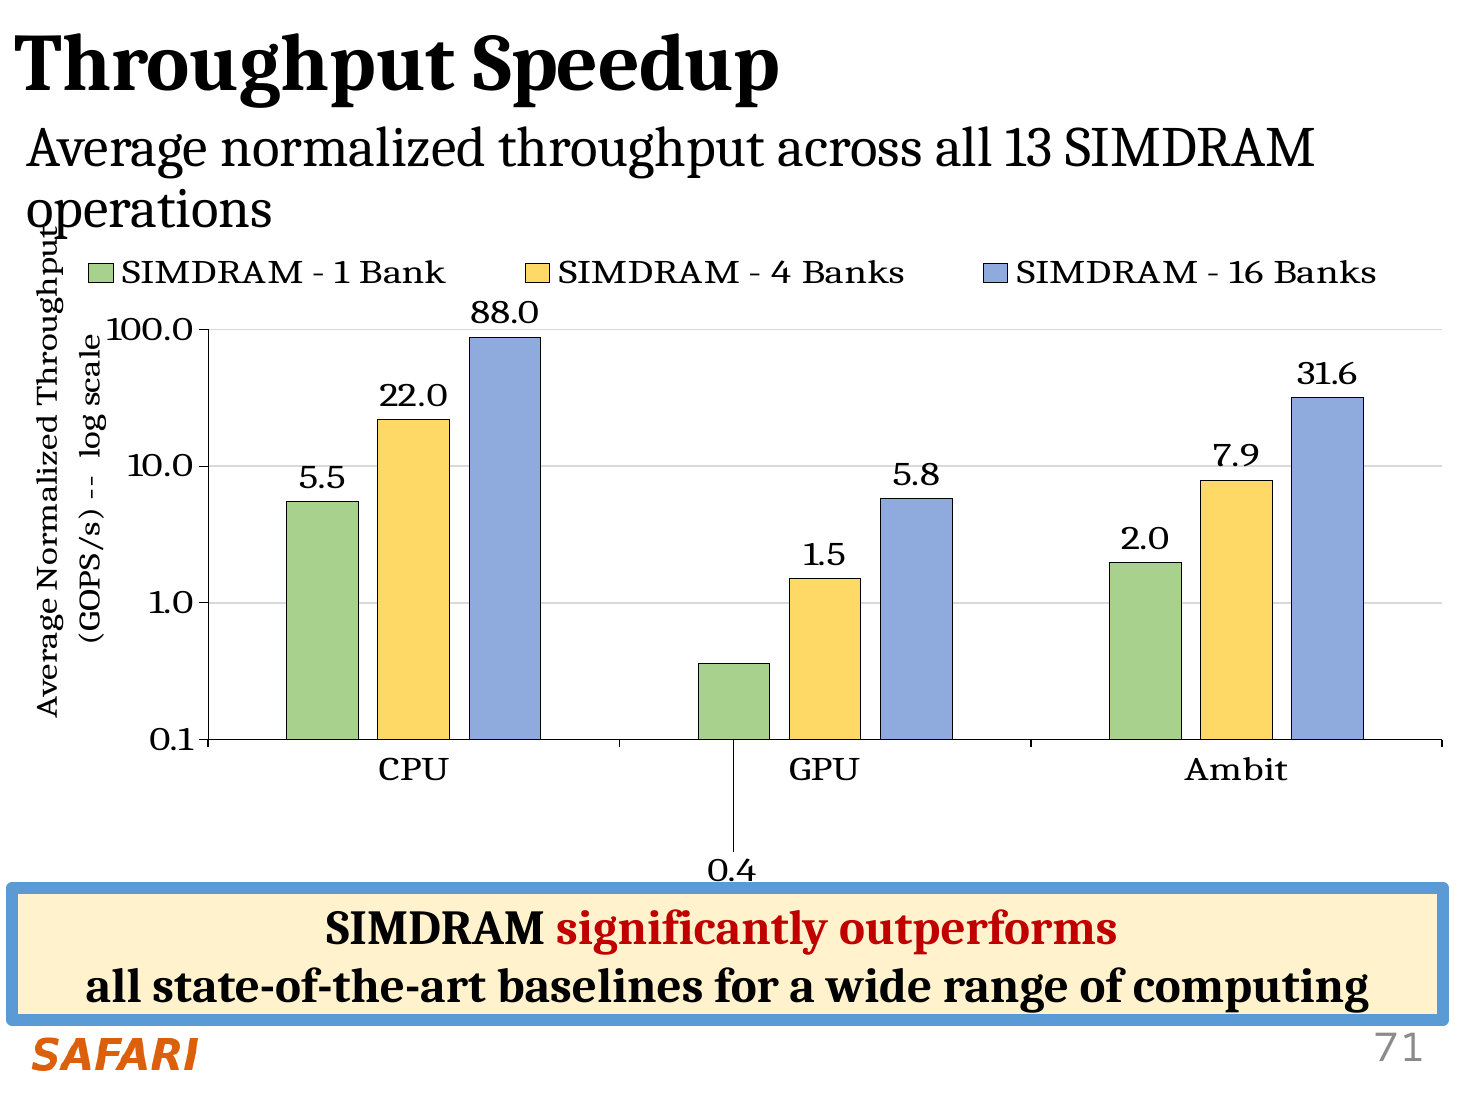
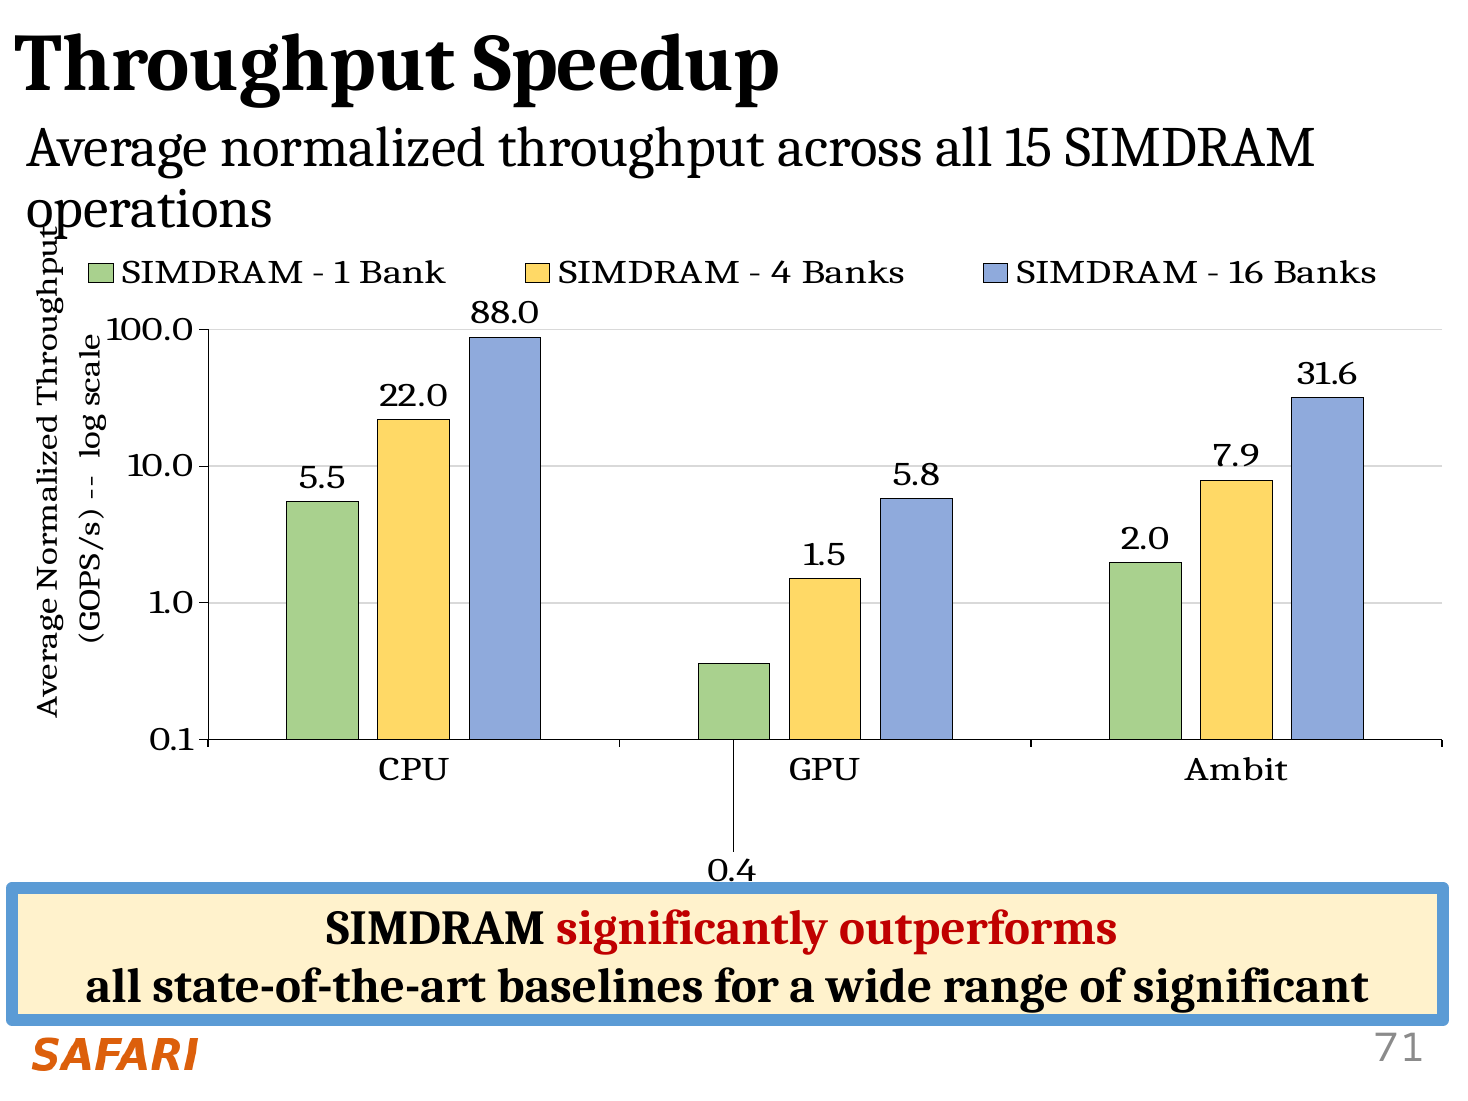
13: 13 -> 15
computing: computing -> significant
